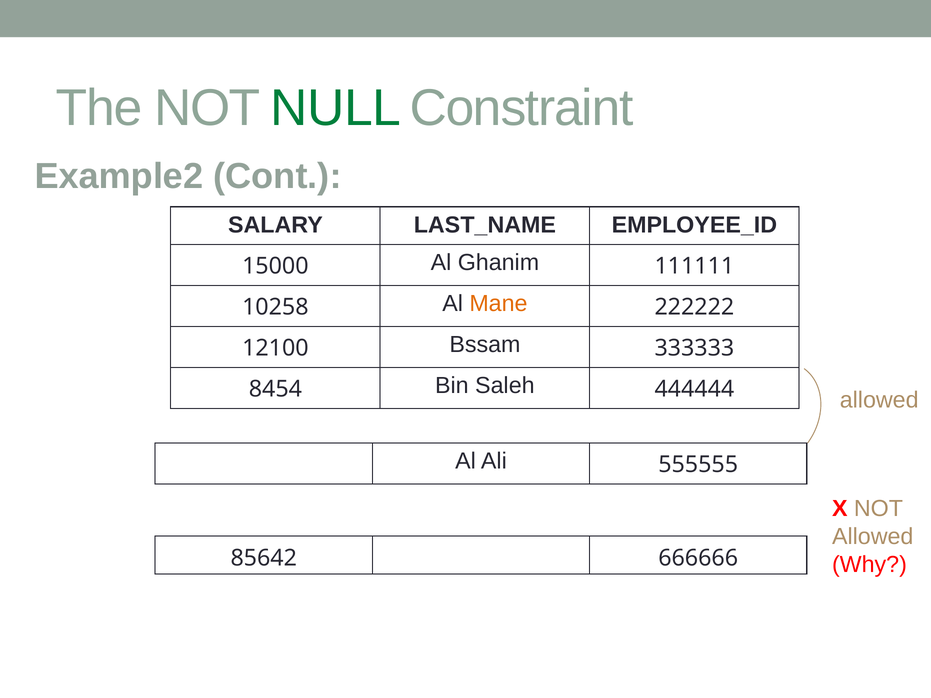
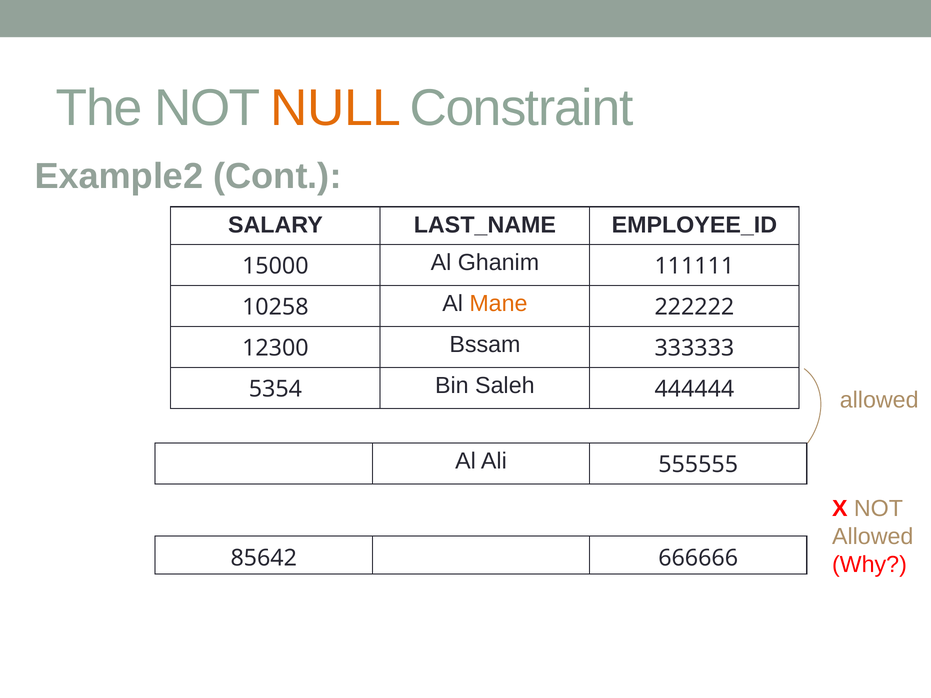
NULL colour: green -> orange
12100: 12100 -> 12300
8454: 8454 -> 5354
